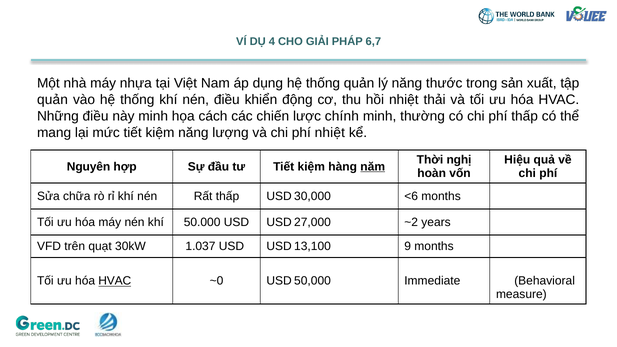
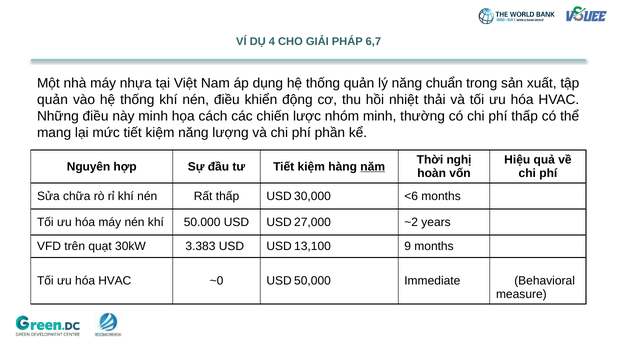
thước: thước -> chuẩn
chính: chính -> nhóm
phí nhiệt: nhiệt -> phần
1.037: 1.037 -> 3.383
HVAC at (115, 281) underline: present -> none
